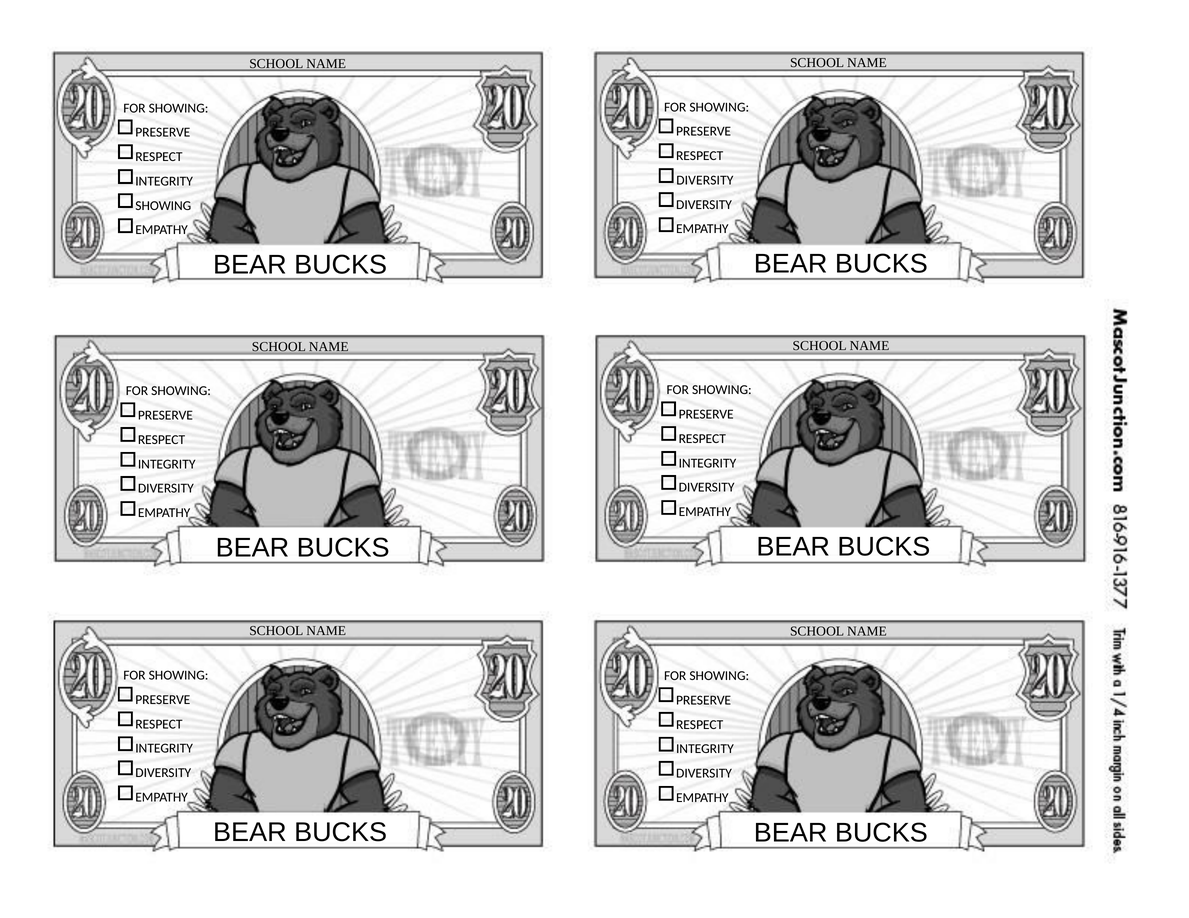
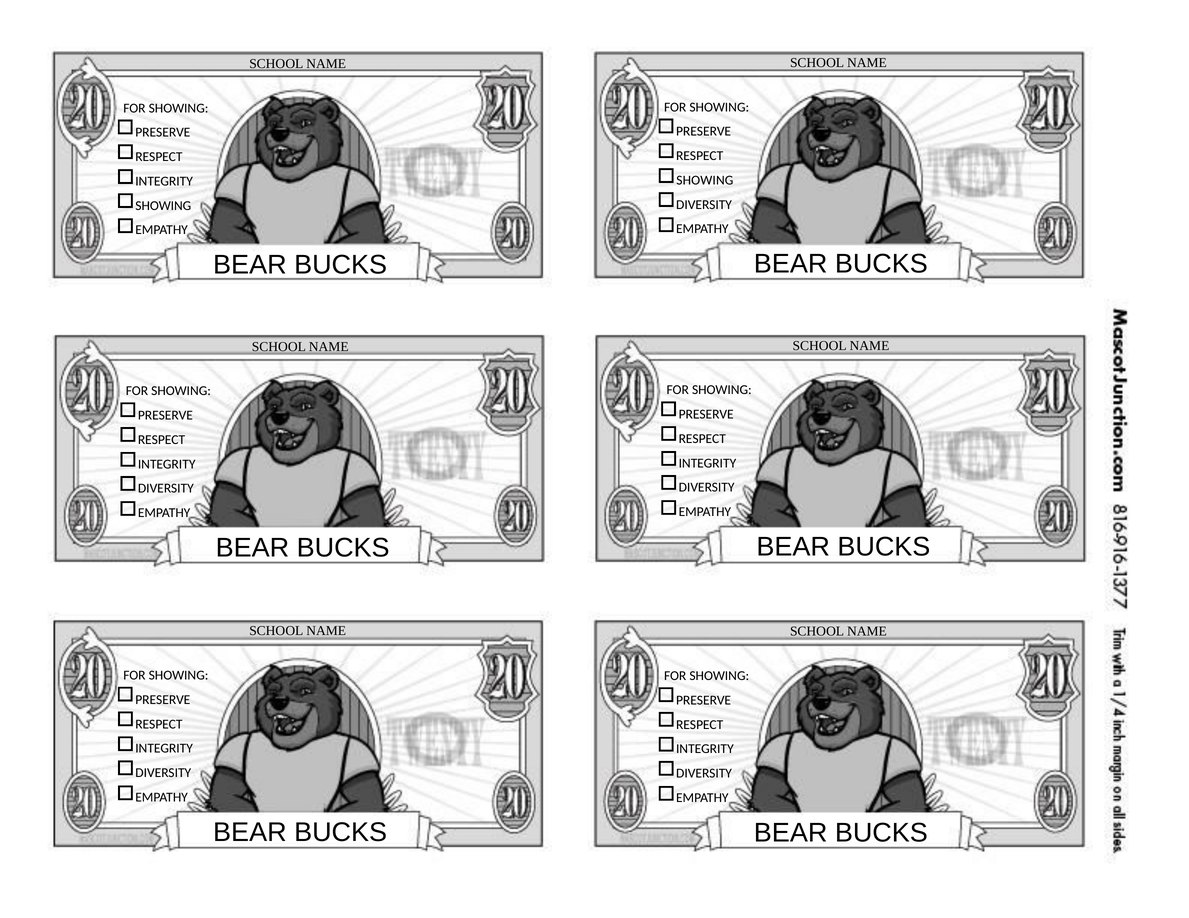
DIVERSITY at (705, 180): DIVERSITY -> SHOWING
